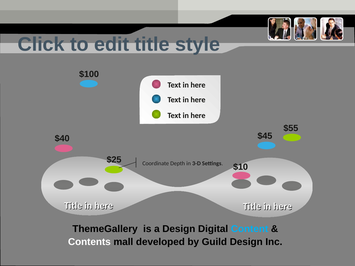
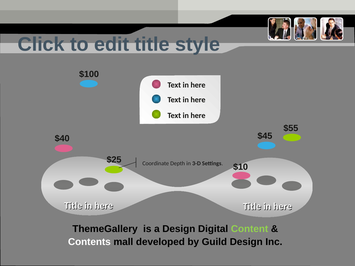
Content colour: light blue -> light green
